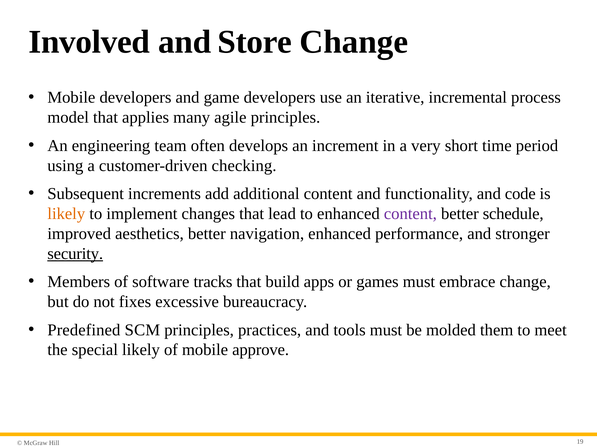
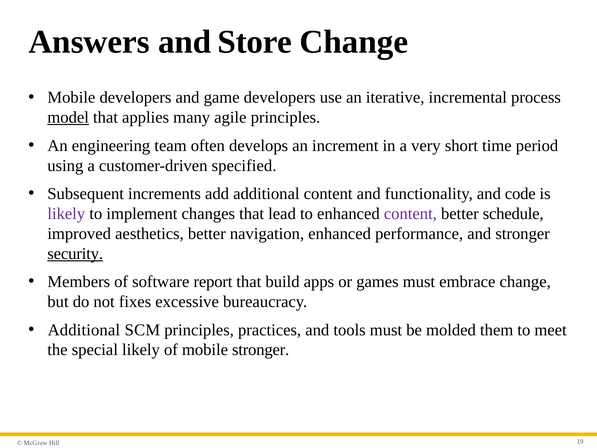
Involved: Involved -> Answers
model underline: none -> present
checking: checking -> specified
likely at (66, 214) colour: orange -> purple
tracks: tracks -> report
Predefined at (84, 330): Predefined -> Additional
mobile approve: approve -> stronger
